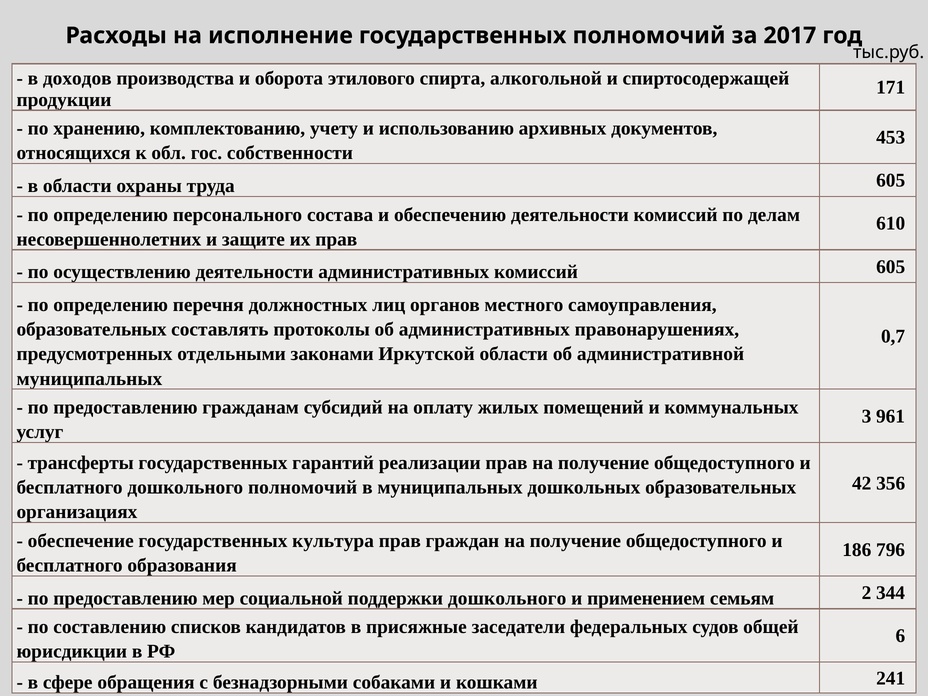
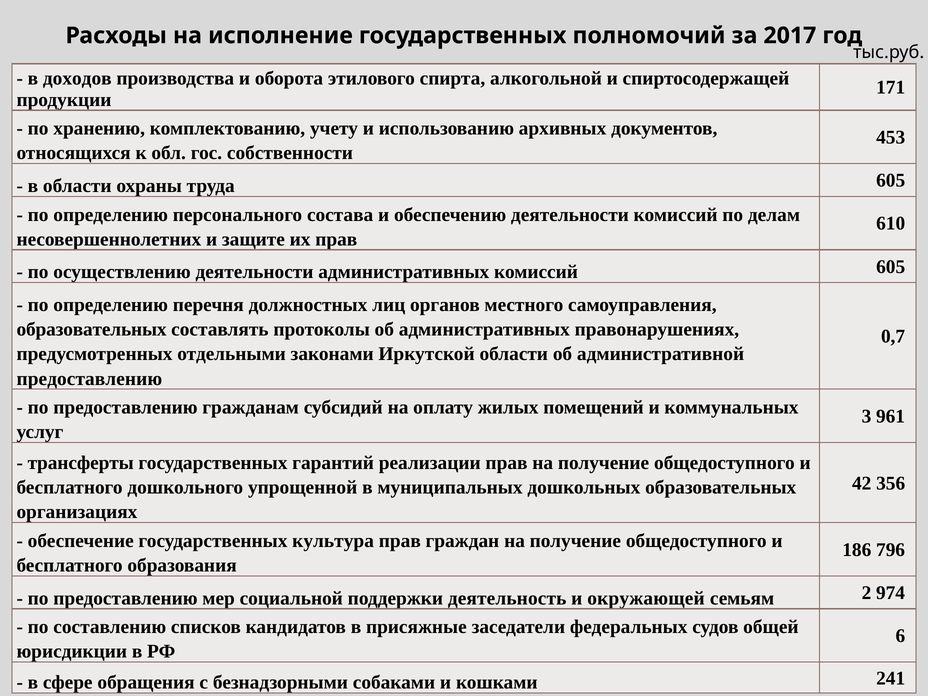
муниципальных at (89, 379): муниципальных -> предоставлению
дошкольного полномочий: полномочий -> упрощенной
поддержки дошкольного: дошкольного -> деятельность
применением: применением -> окружающей
344: 344 -> 974
